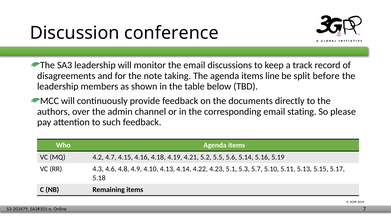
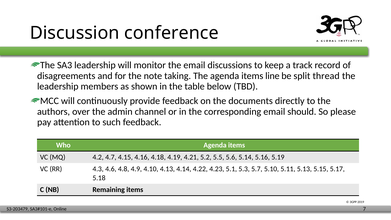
before: before -> thread
stating: stating -> should
